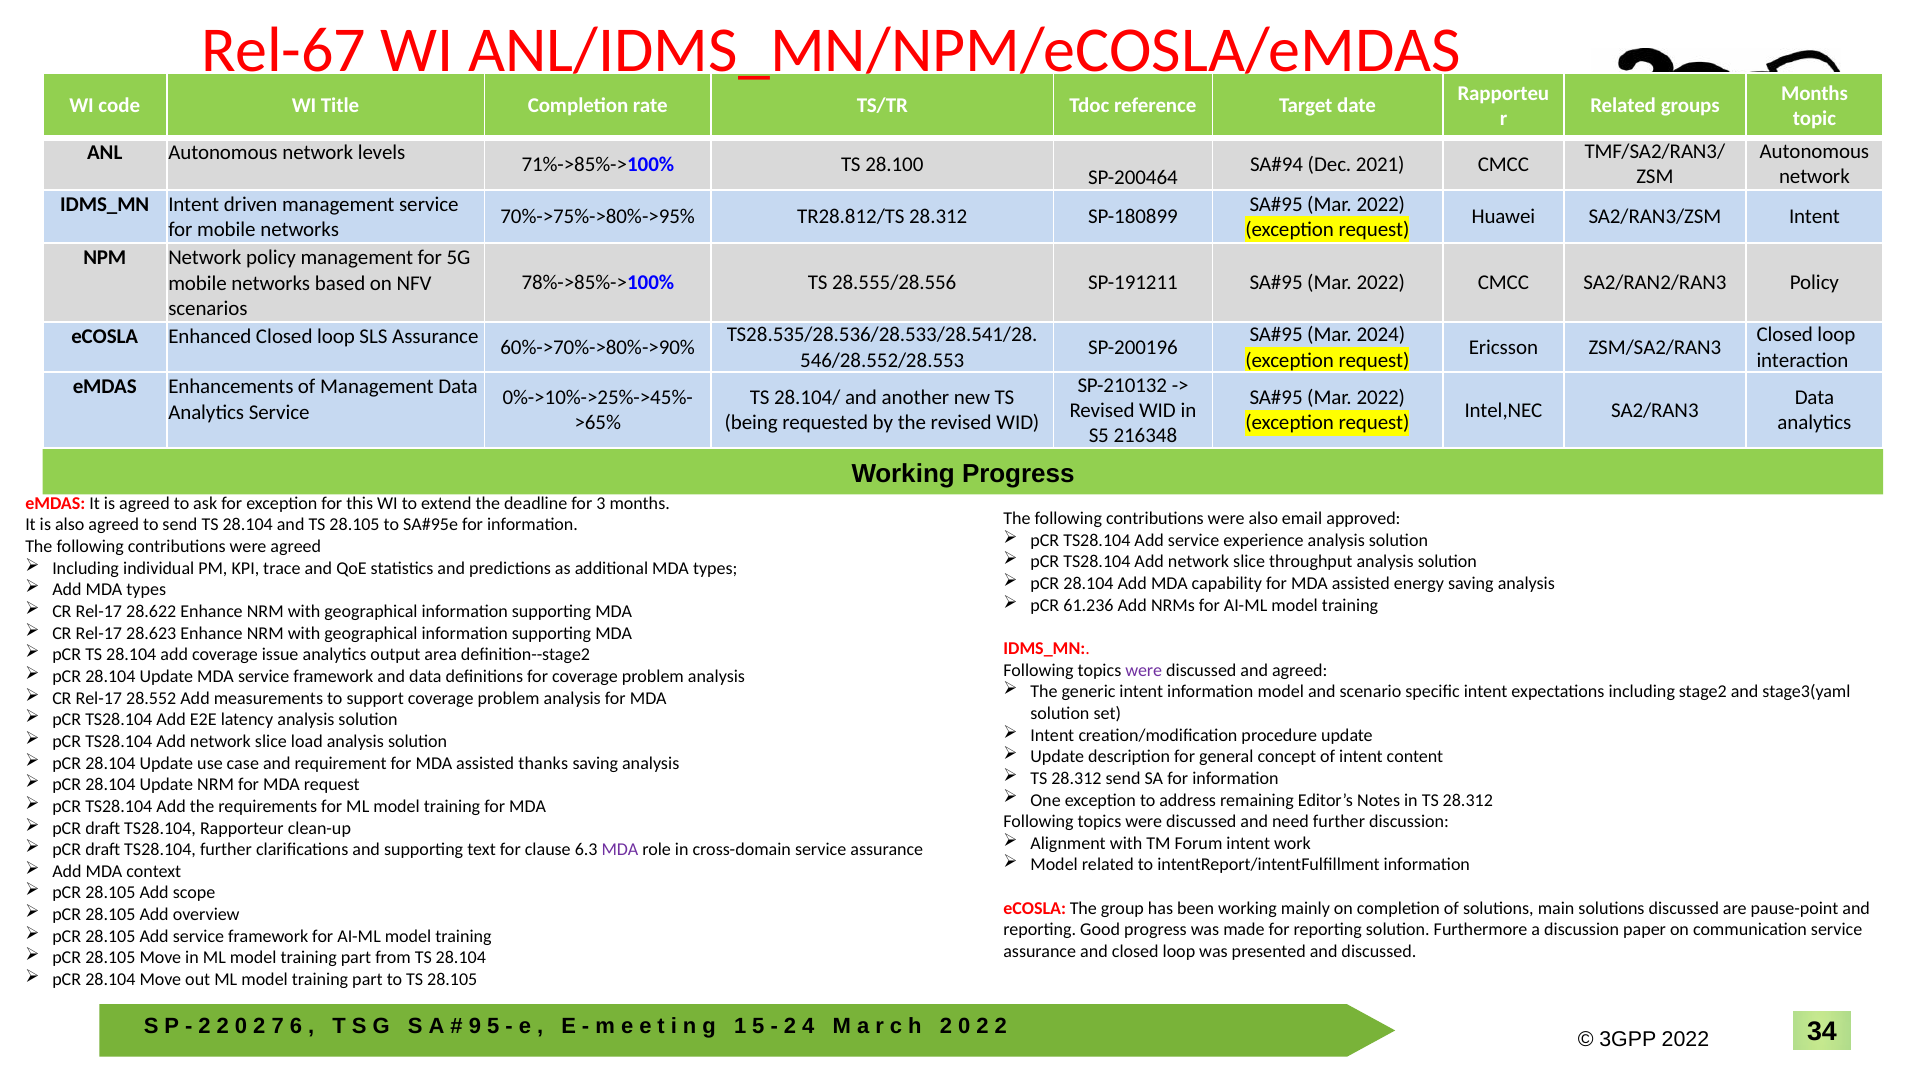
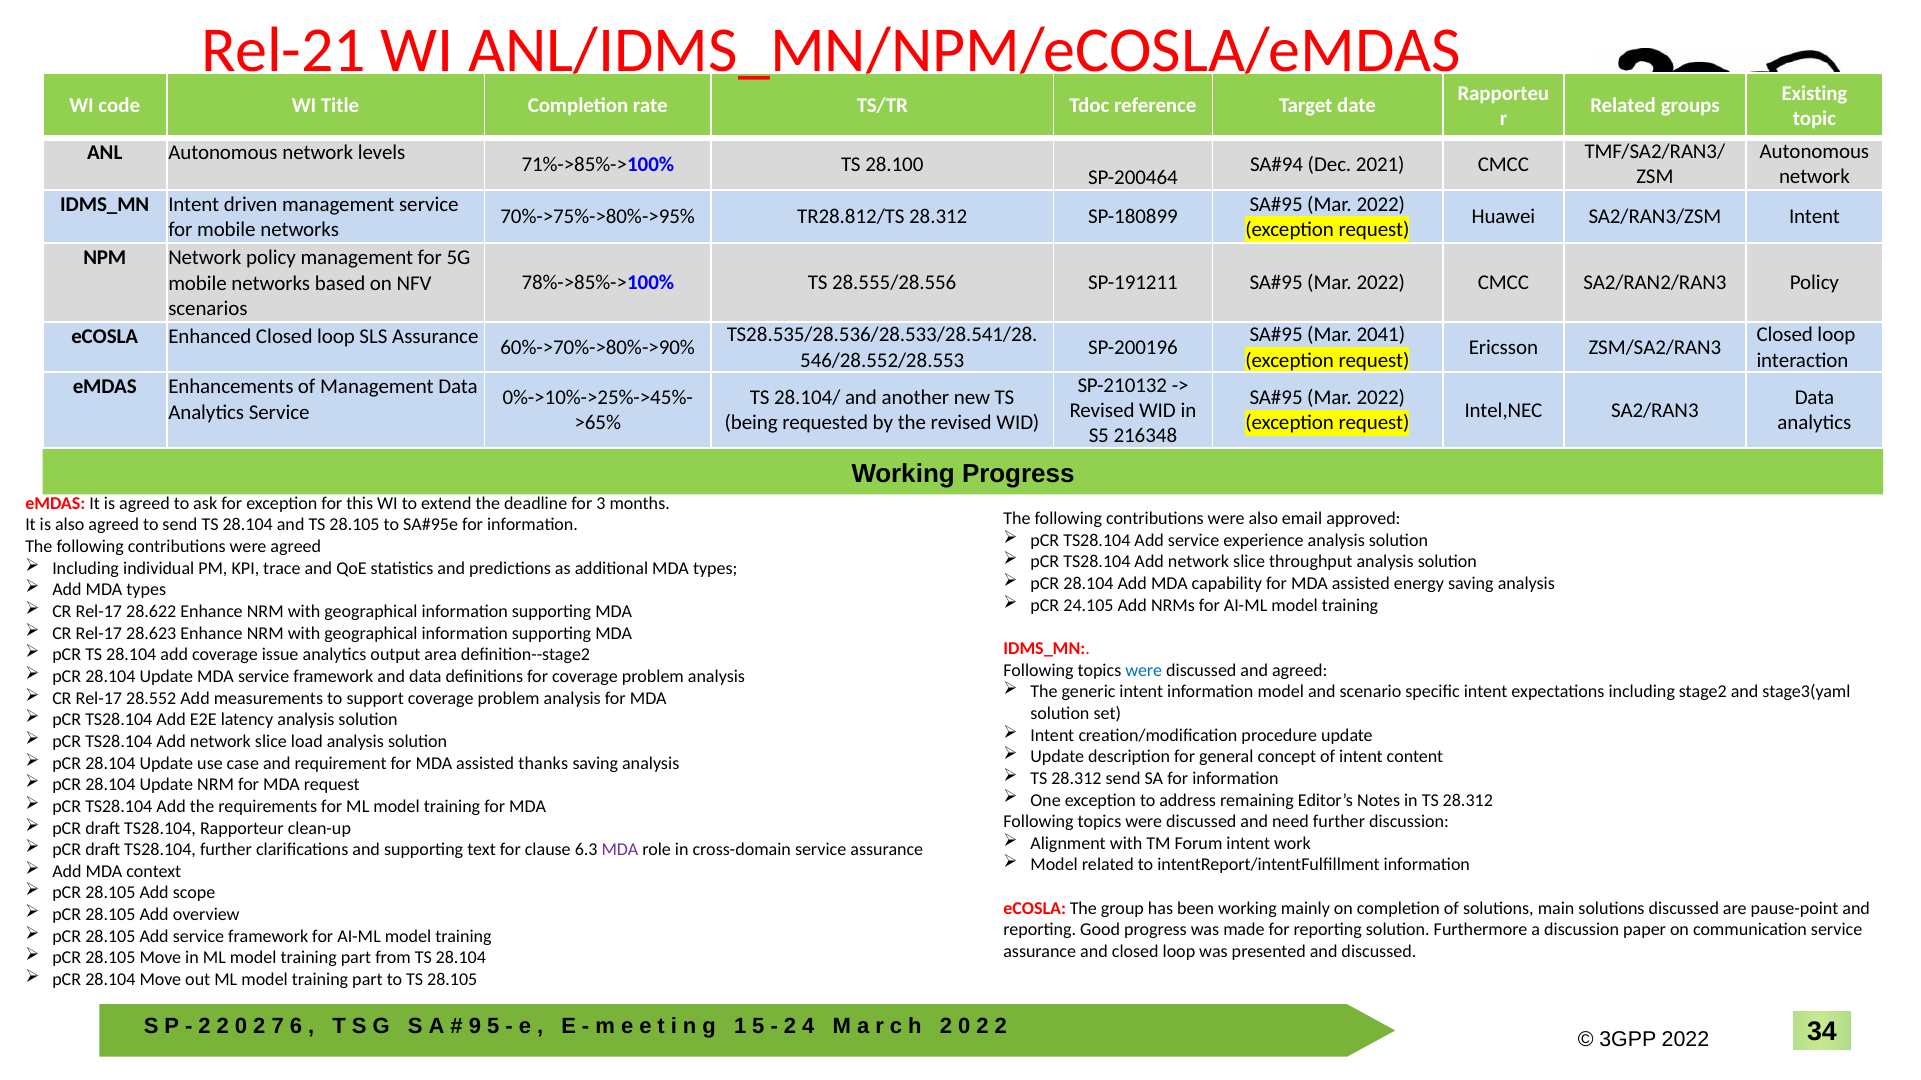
Rel-67: Rel-67 -> Rel-21
Months at (1815, 93): Months -> Existing
2024: 2024 -> 2041
61.236: 61.236 -> 24.105
were at (1144, 670) colour: purple -> blue
